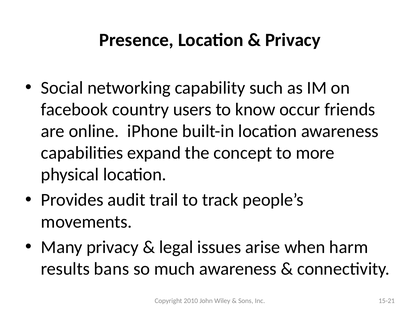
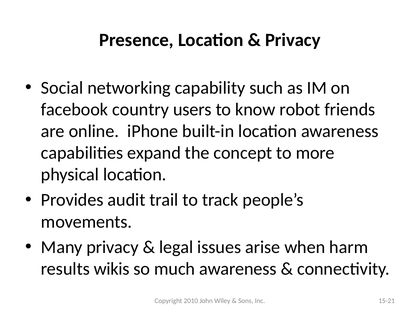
occur: occur -> robot
bans: bans -> wikis
